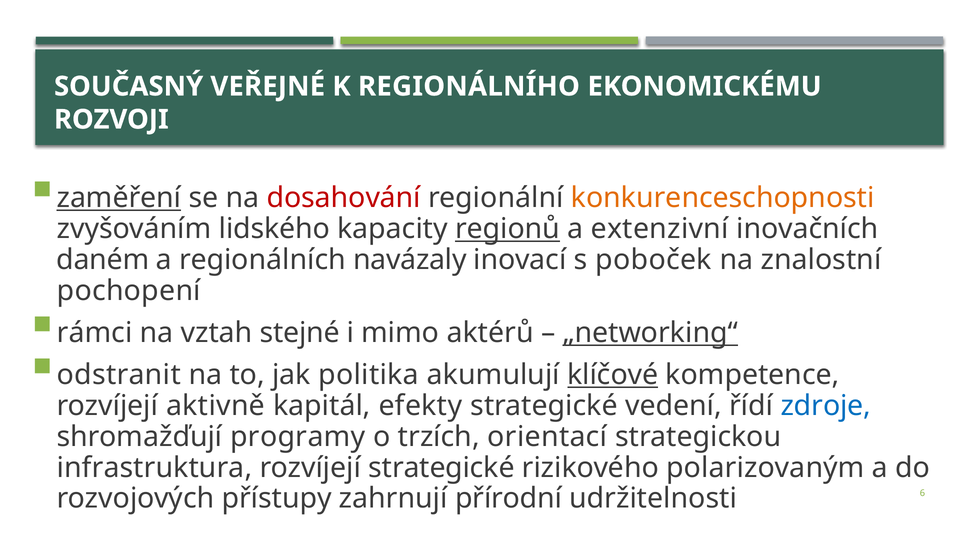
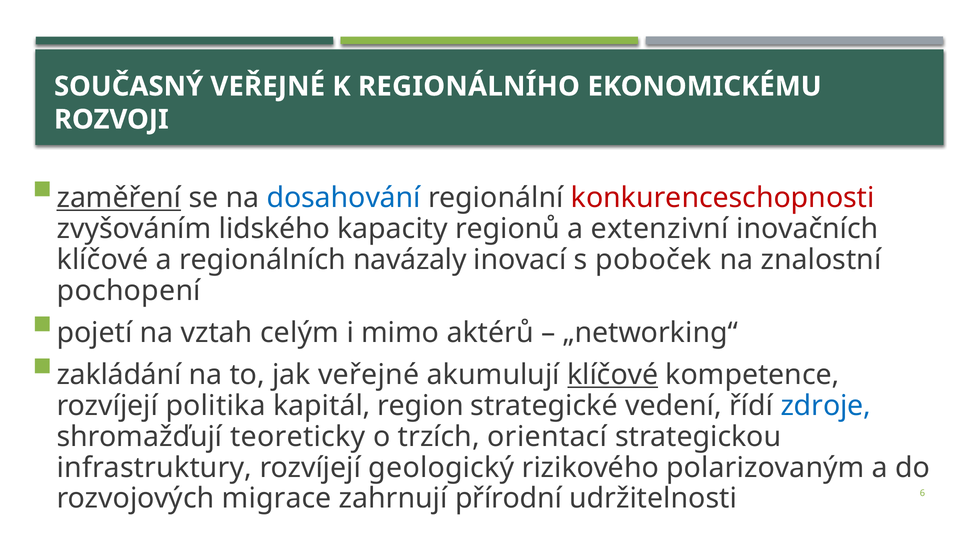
dosahování colour: red -> blue
konkurenceschopnosti colour: orange -> red
regionů underline: present -> none
daném at (103, 260): daném -> klíčové
rámci: rámci -> pojetí
stejné: stejné -> celým
„networking“ underline: present -> none
odstranit: odstranit -> zakládání
jak politika: politika -> veřejné
aktivně: aktivně -> politika
efekty: efekty -> region
programy: programy -> teoreticky
infrastruktura: infrastruktura -> infrastruktury
rozvíjejí strategické: strategické -> geologický
přístupy: přístupy -> migrace
